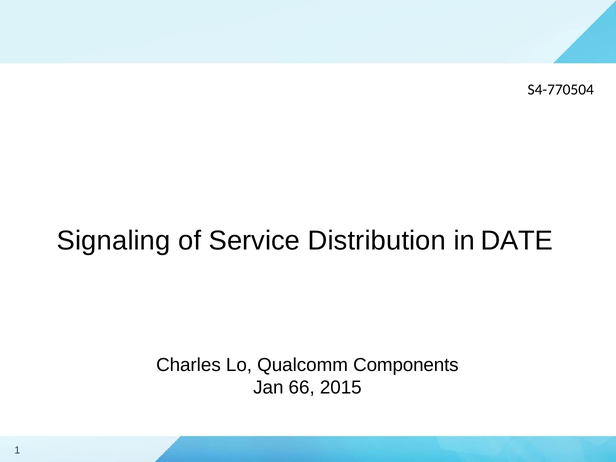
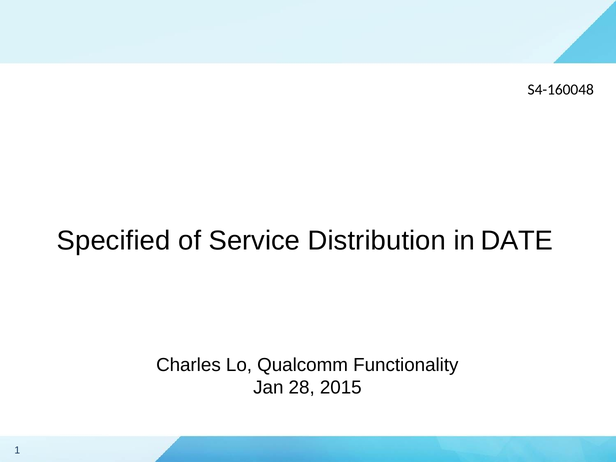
S4-770504: S4-770504 -> S4-160048
Signaling: Signaling -> Specified
Components: Components -> Functionality
66: 66 -> 28
